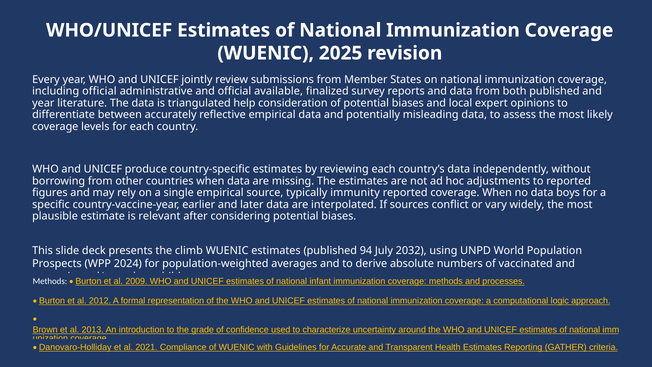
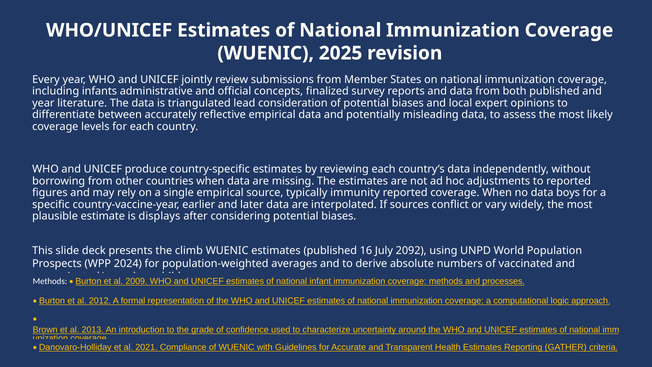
including official: official -> infants
available: available -> concepts
help: help -> lead
relevant: relevant -> displays
94: 94 -> 16
2032: 2032 -> 2092
